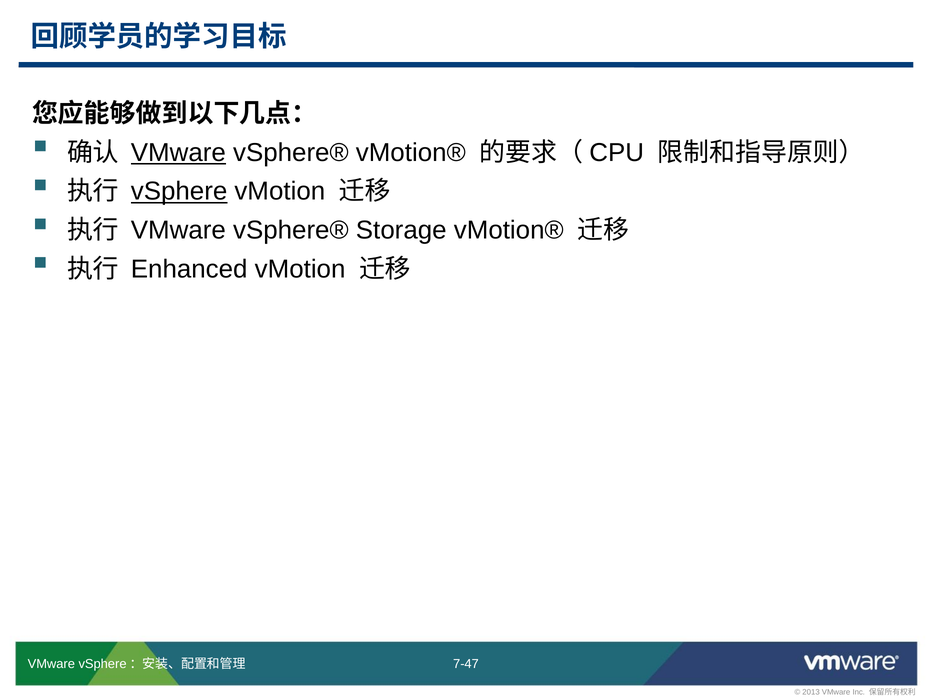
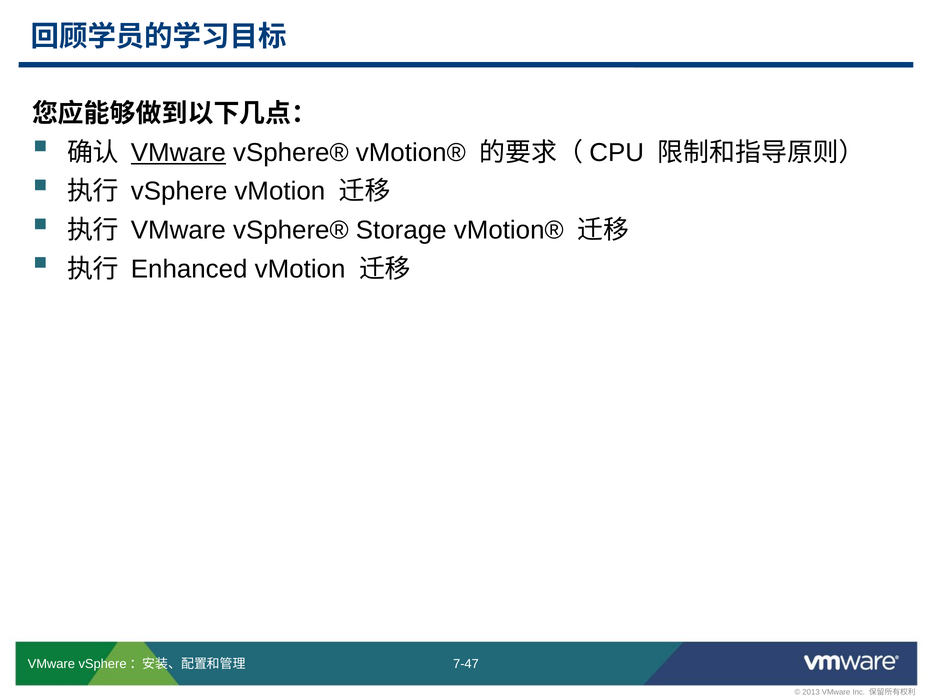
vSphere underline: present -> none
